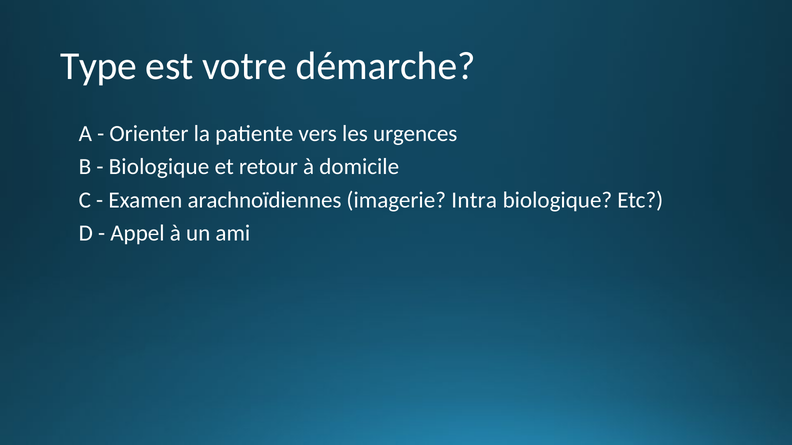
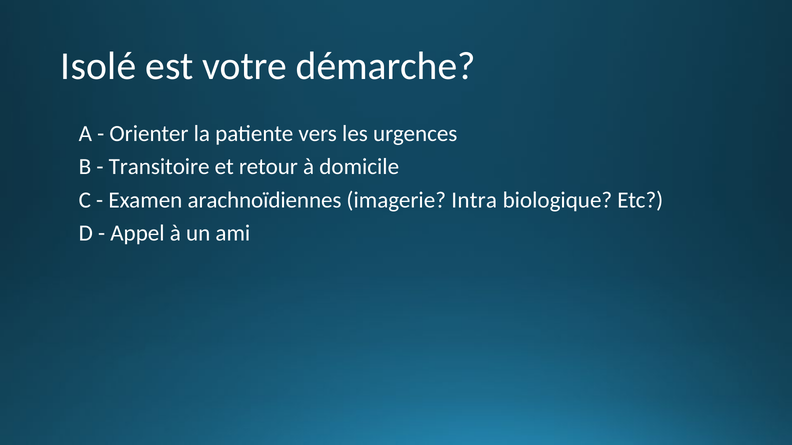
Type: Type -> Isolé
Biologique at (159, 167): Biologique -> Transitoire
